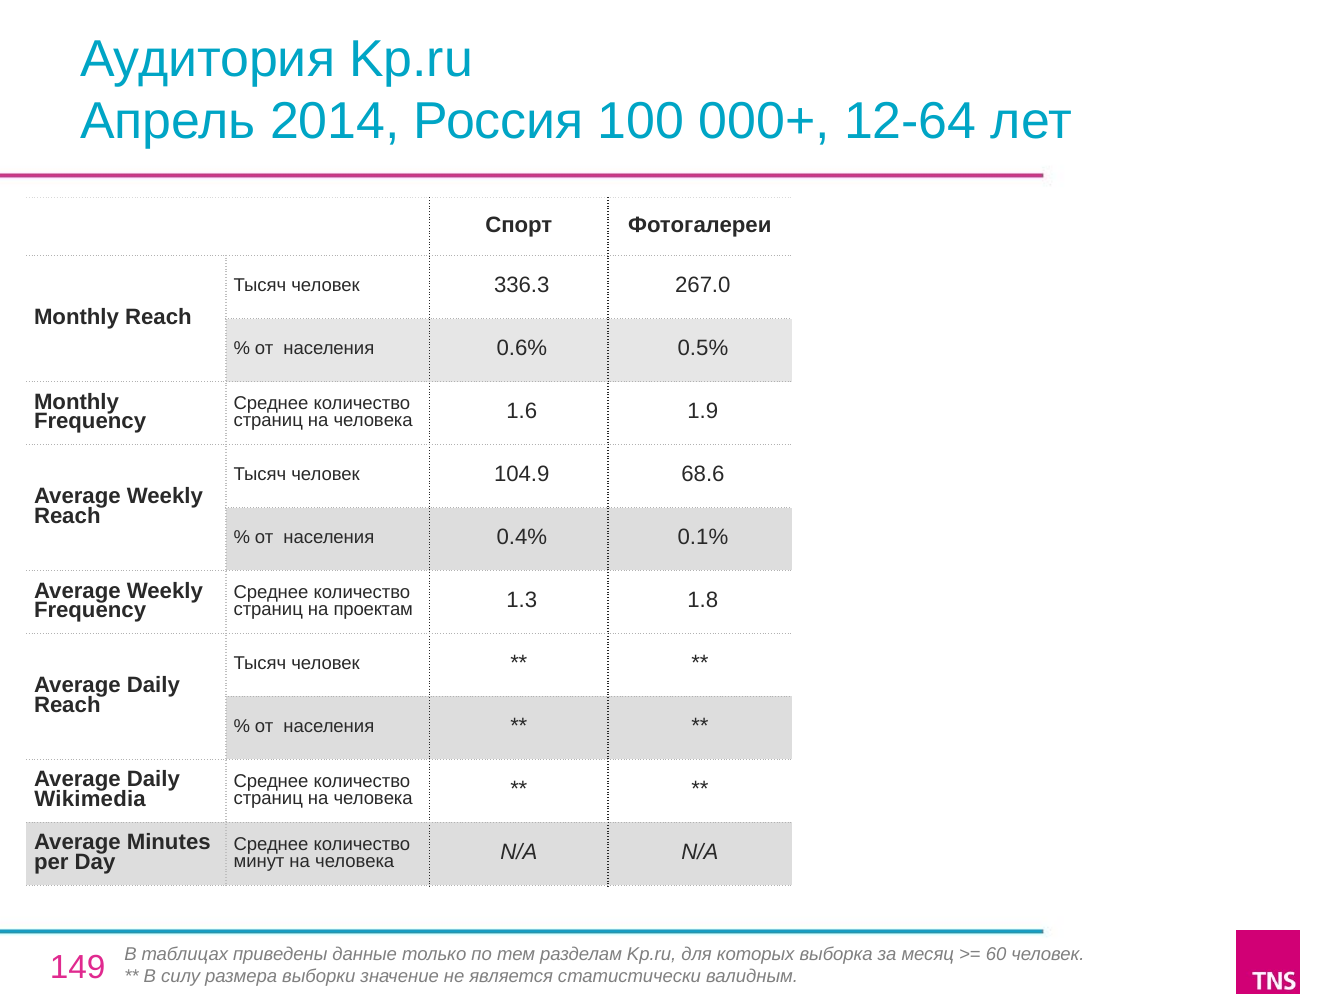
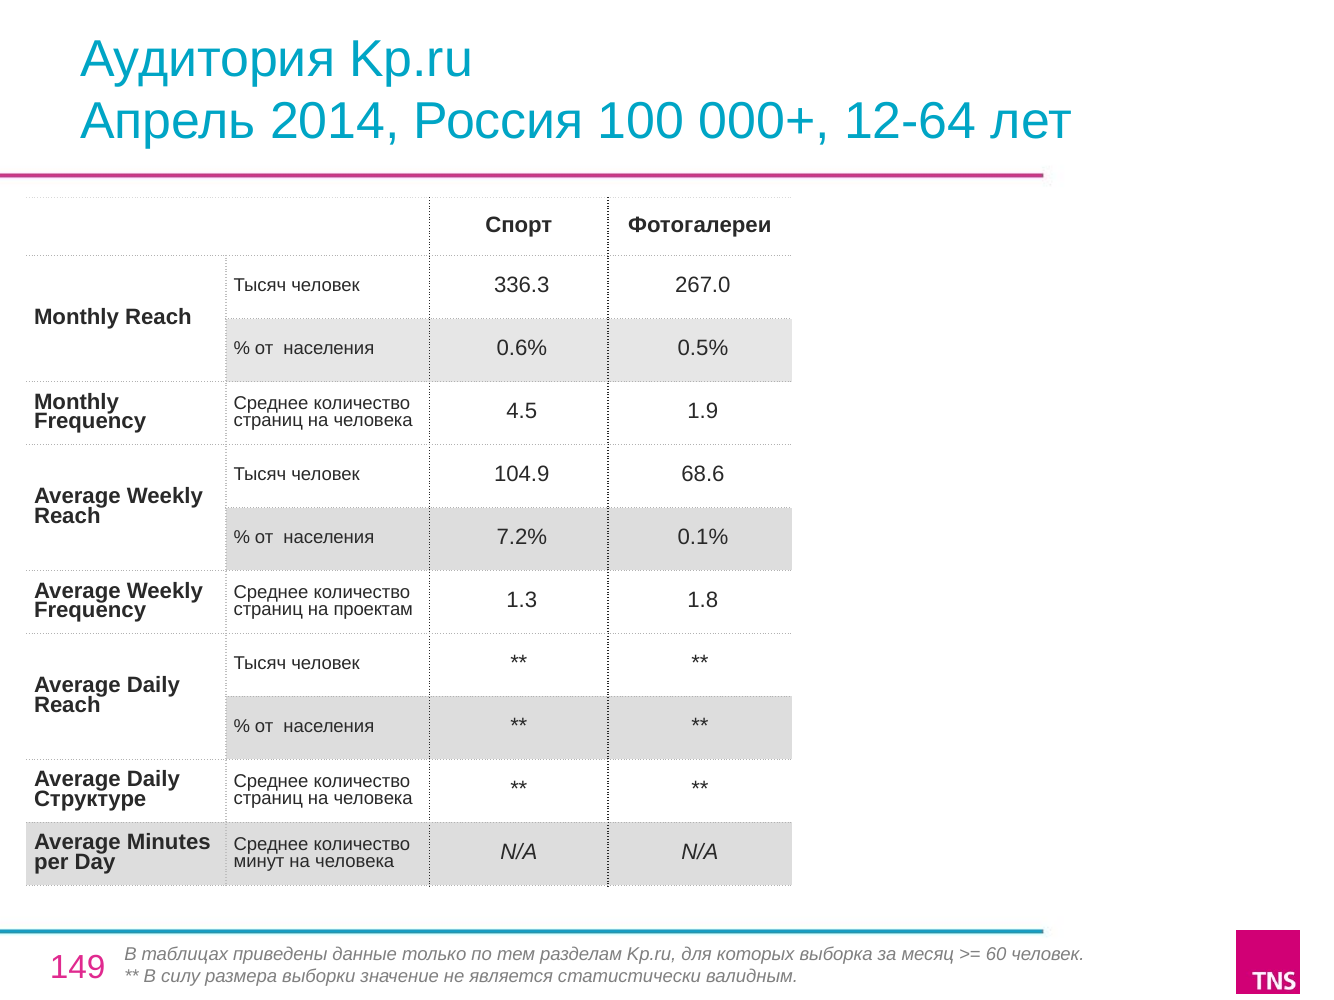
1.6: 1.6 -> 4.5
0.4%: 0.4% -> 7.2%
Wikimedia: Wikimedia -> Структуре
